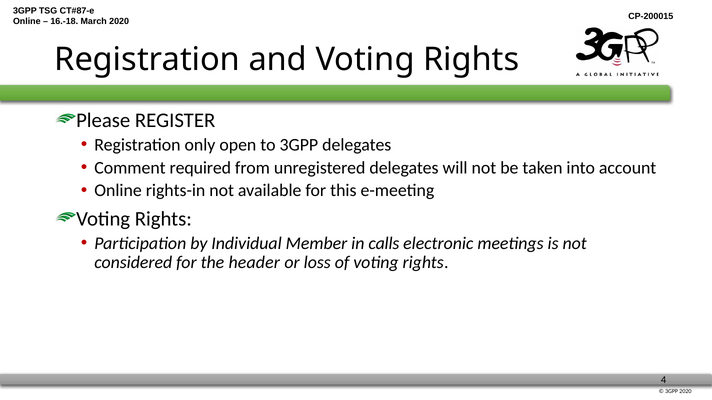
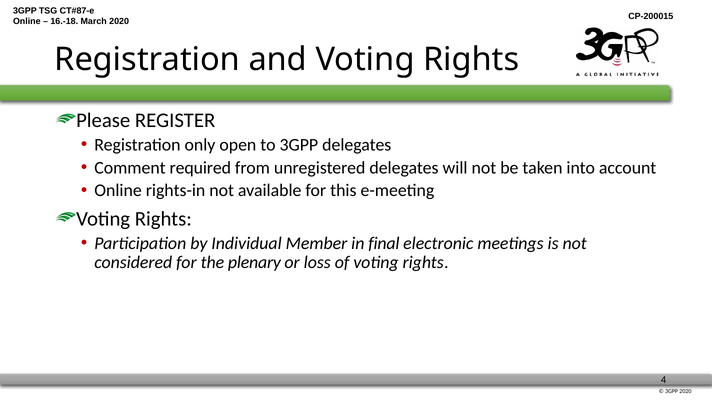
calls: calls -> final
header: header -> plenary
